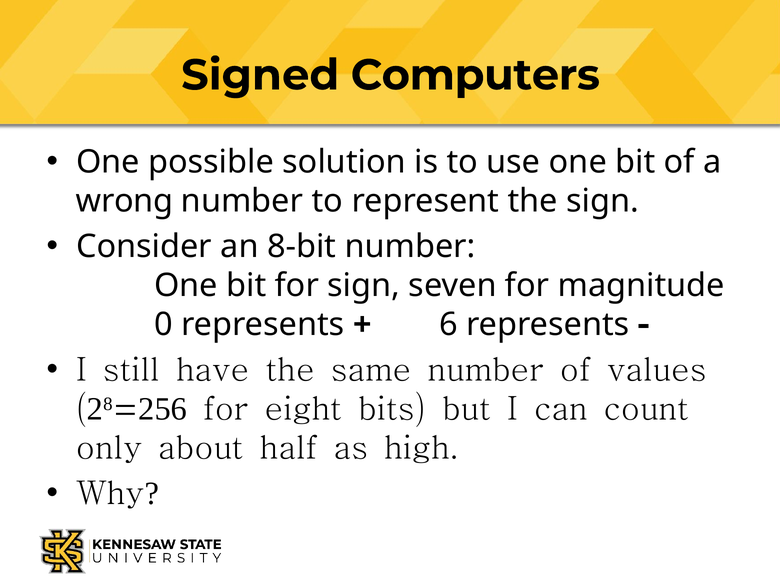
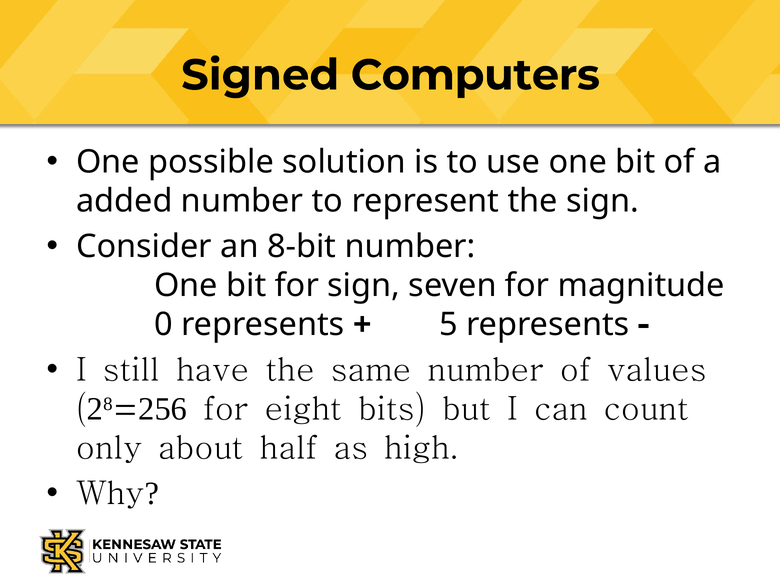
wrong: wrong -> added
6: 6 -> 5
